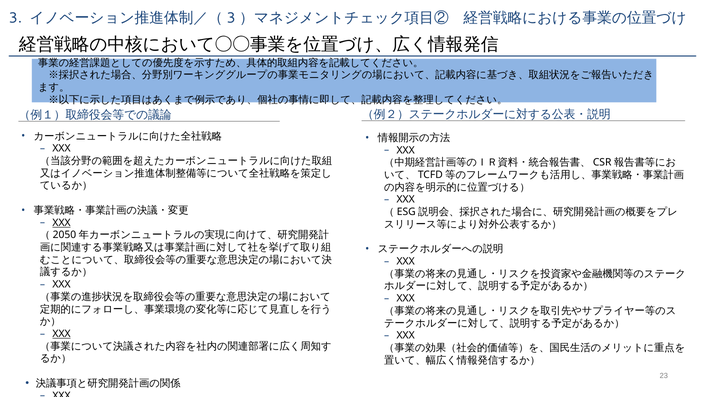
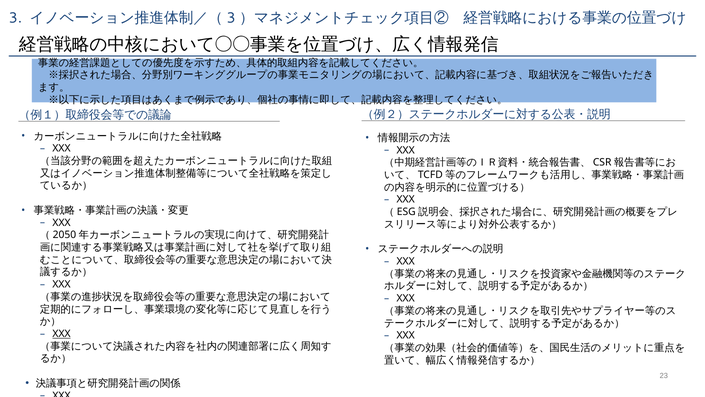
XXX at (62, 222) underline: present -> none
